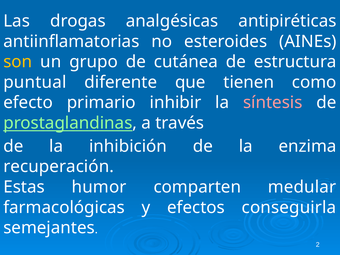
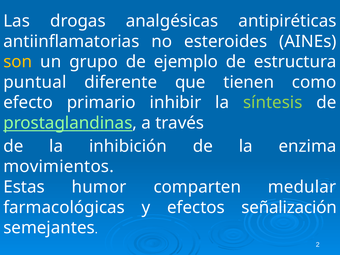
cutánea: cutánea -> ejemplo
síntesis colour: pink -> light green
recuperación: recuperación -> movimientos
conseguirla: conseguirla -> señalización
